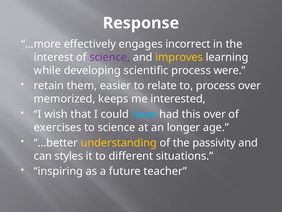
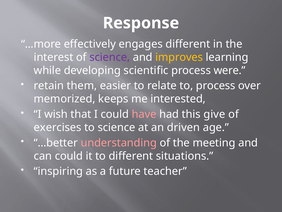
engages incorrect: incorrect -> different
have colour: light blue -> pink
this over: over -> give
longer: longer -> driven
understanding colour: yellow -> pink
passivity: passivity -> meeting
can styles: styles -> could
